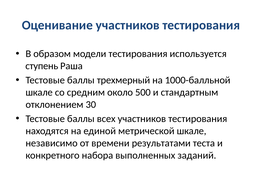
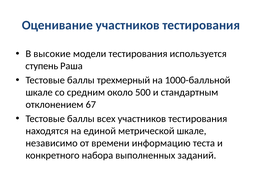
образом: образом -> высокие
30: 30 -> 67
результатами: результатами -> информацию
